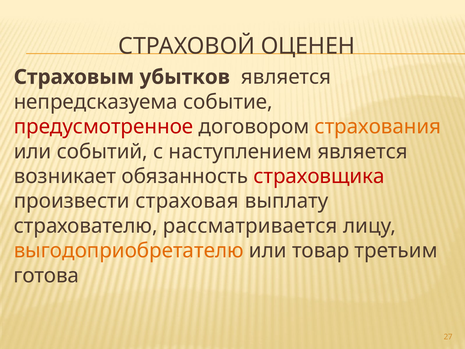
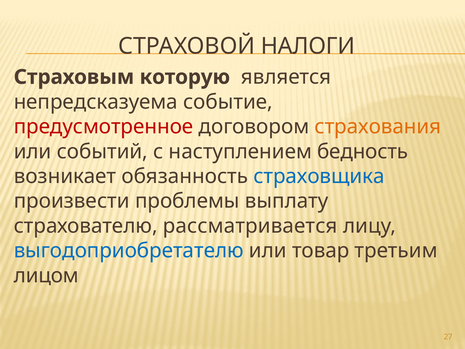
ОЦЕНЕН: ОЦЕНЕН -> НАЛОГИ
убытков: убытков -> которую
наступлением является: является -> бедность
страховщика colour: red -> blue
страховая: страховая -> проблемы
выгодоприобретателю colour: orange -> blue
готова: готова -> лицом
